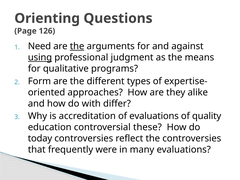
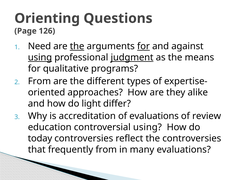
for at (143, 46) underline: none -> present
judgment underline: none -> present
Form at (39, 81): Form -> From
with: with -> light
quality: quality -> review
controversial these: these -> using
frequently were: were -> from
